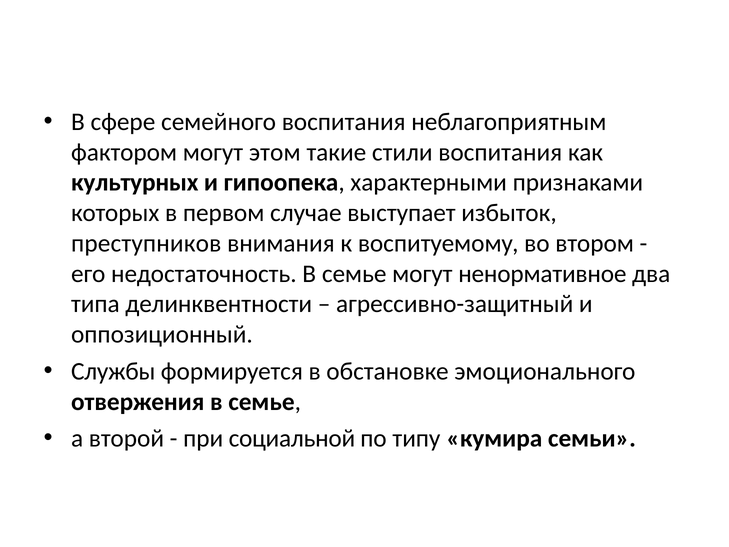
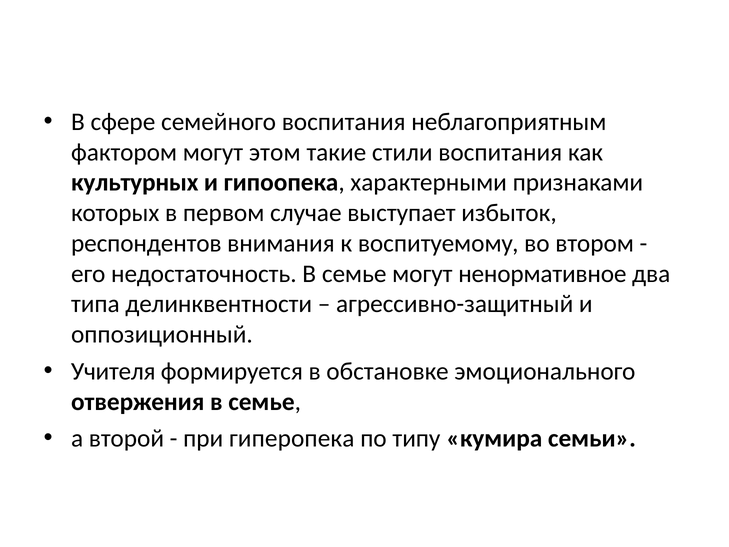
преступников: преступников -> респондентов
Службы: Службы -> Учителя
социальной: социальной -> гиперопека
